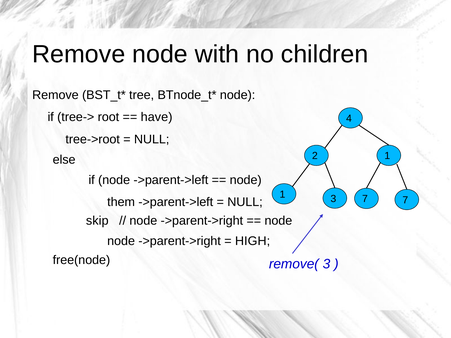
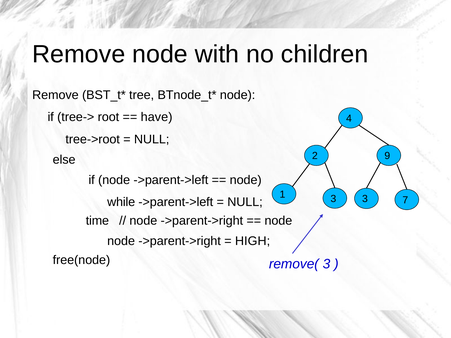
2 1: 1 -> 9
3 7: 7 -> 3
them: them -> while
skip: skip -> time
